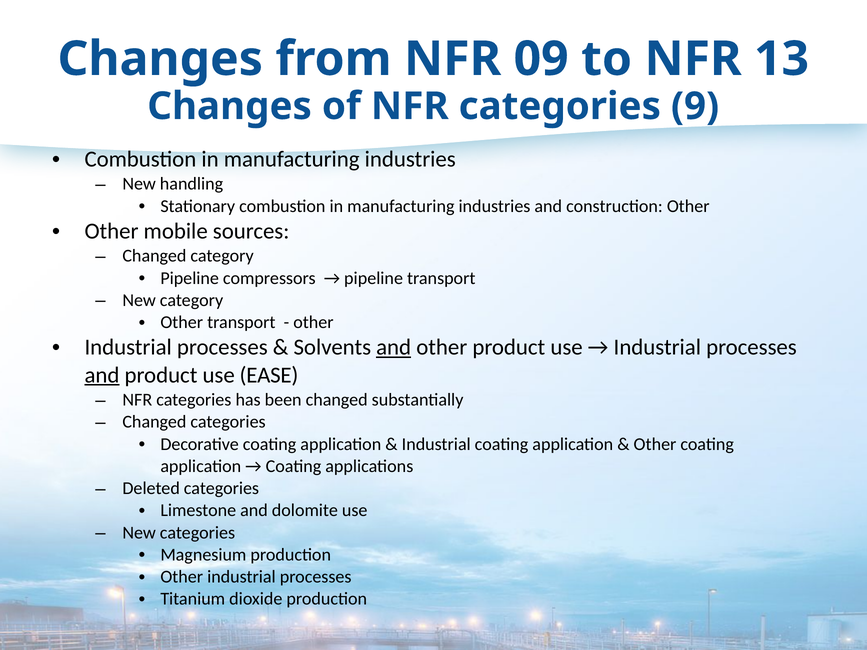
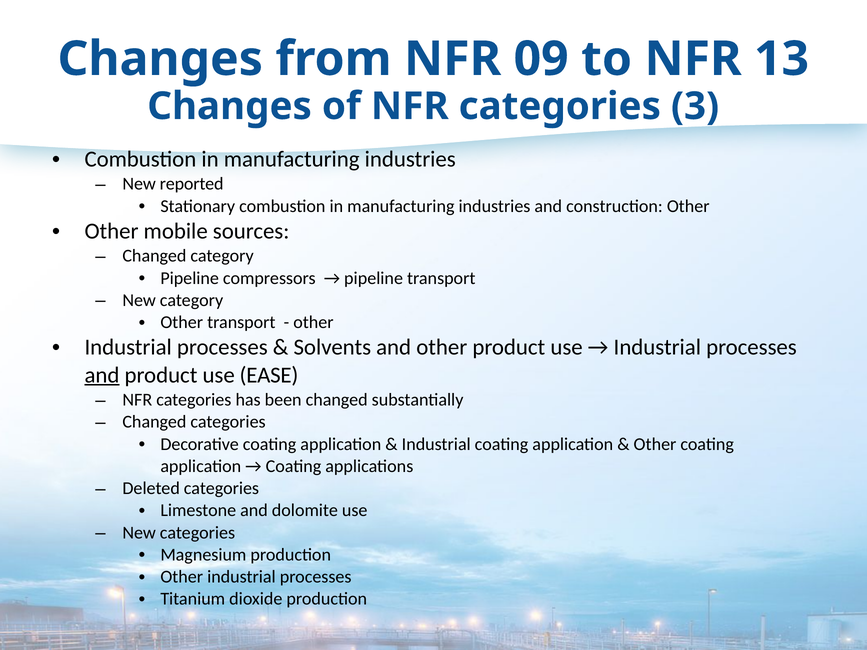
9: 9 -> 3
handling: handling -> reported
and at (394, 347) underline: present -> none
